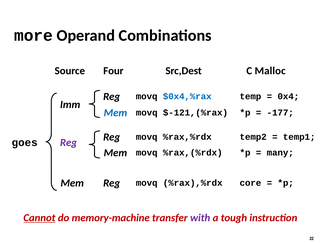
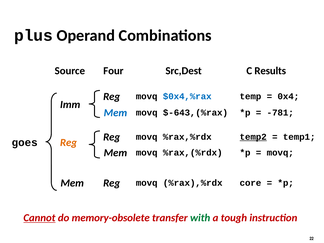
more: more -> plus
Malloc: Malloc -> Results
$-121,(%rax: $-121,(%rax -> $-643,(%rax
-177: -177 -> -781
temp2 underline: none -> present
Reg at (68, 142) colour: purple -> orange
many at (280, 153): many -> movq
memory-machine: memory-machine -> memory-obsolete
with colour: purple -> green
